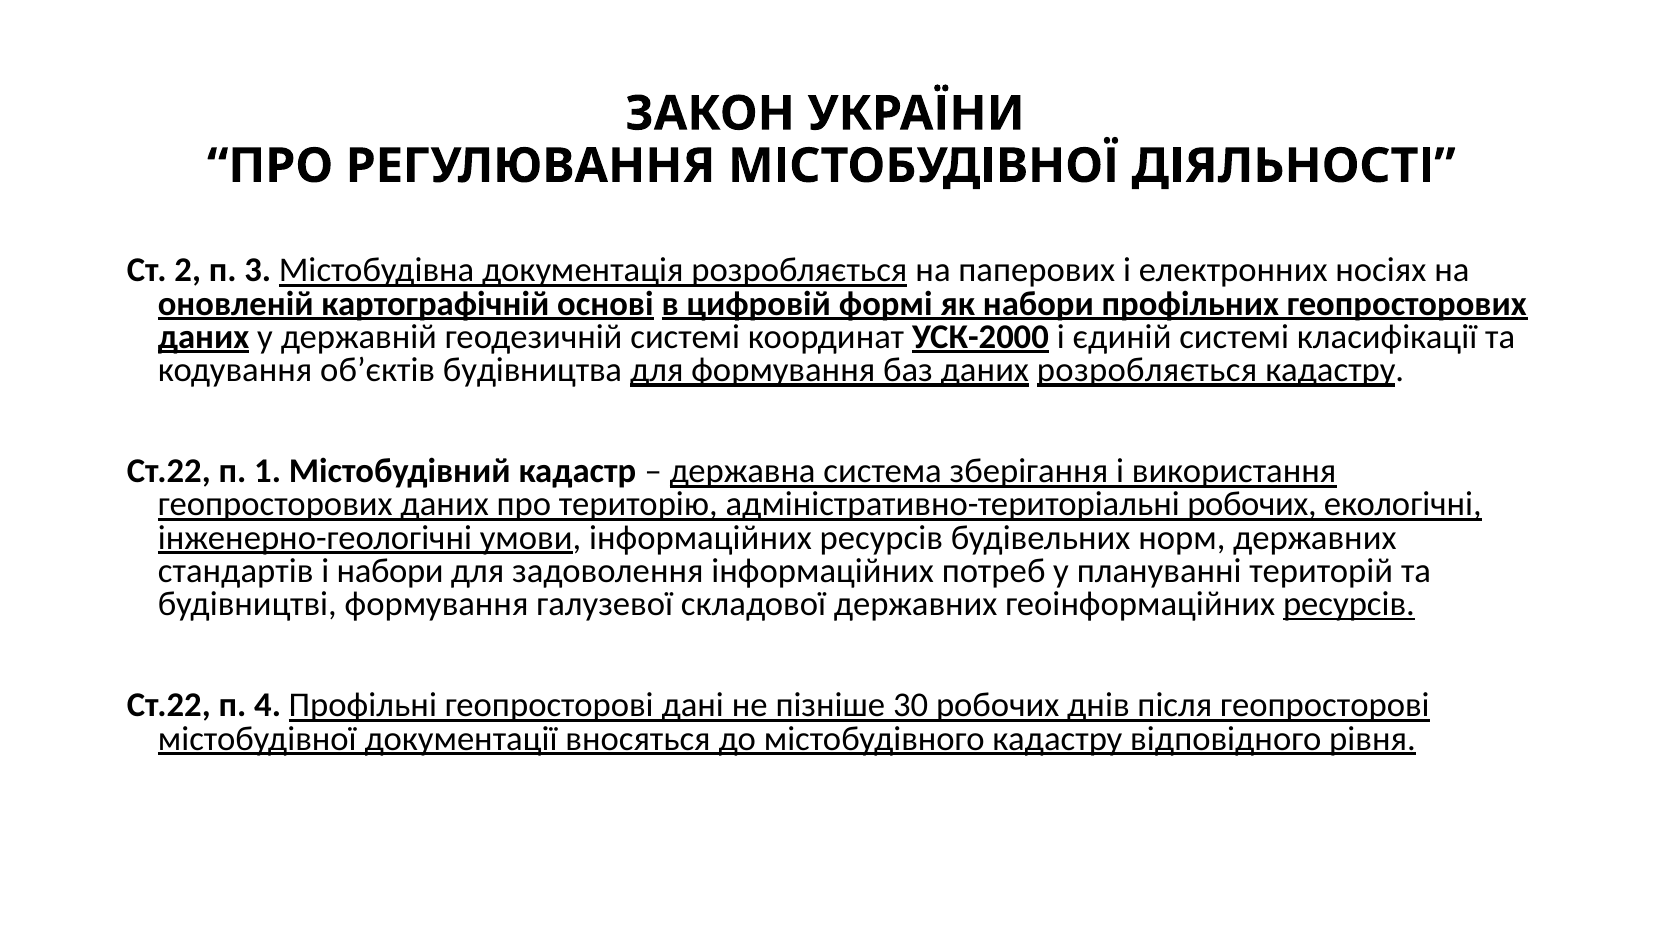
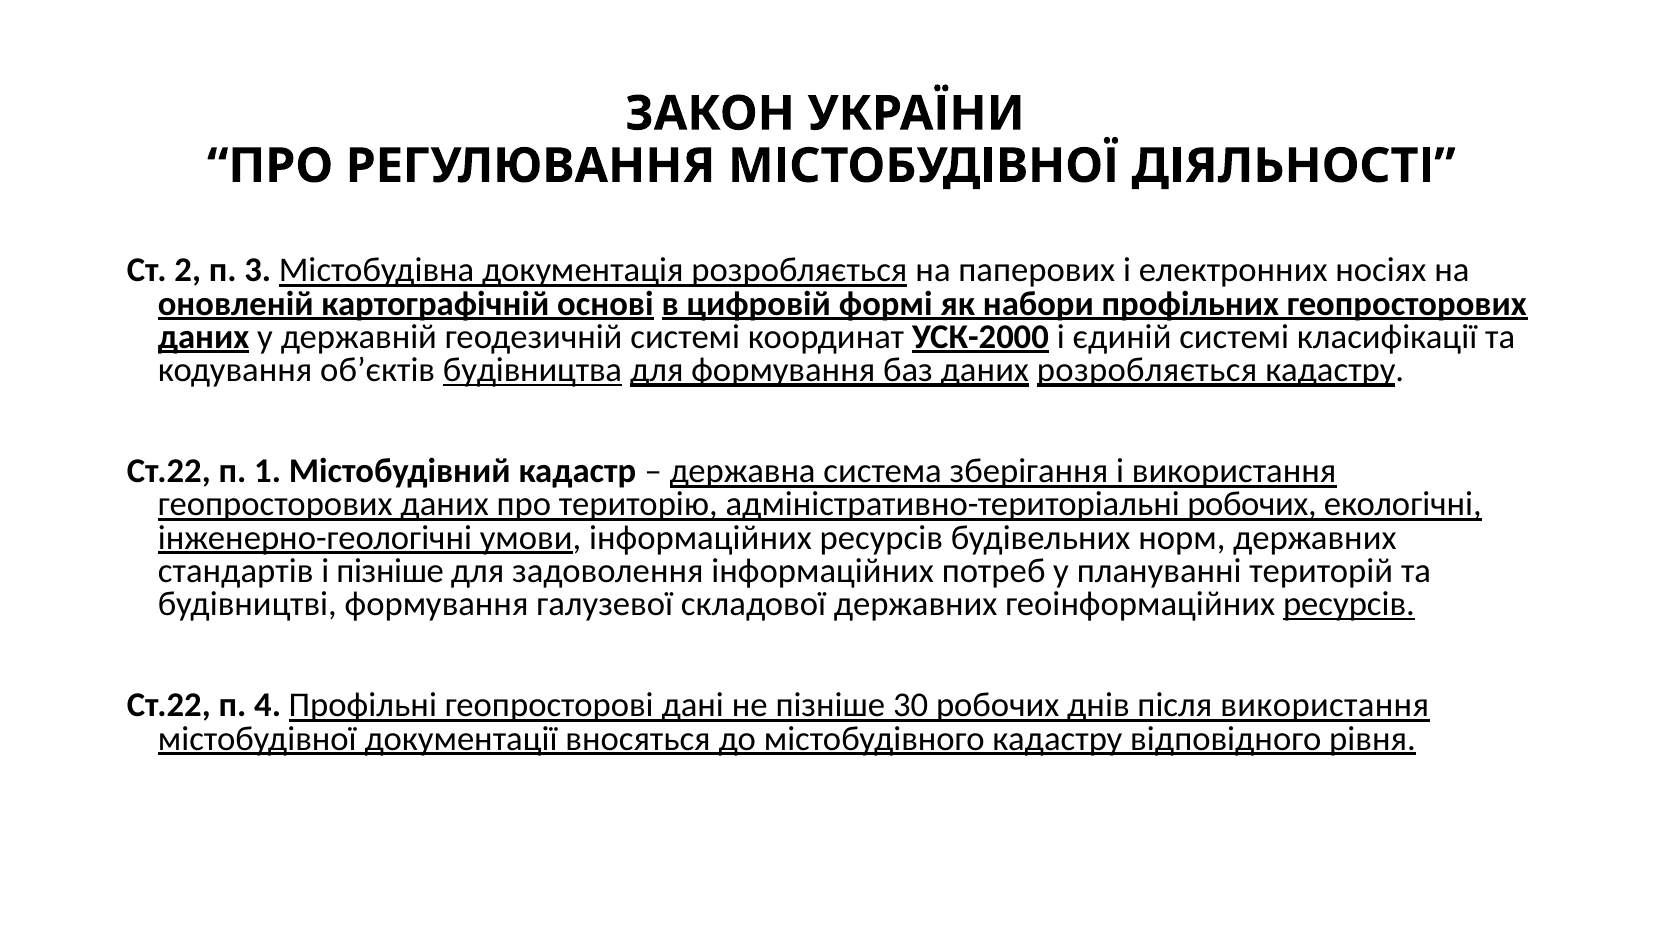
будівництва underline: none -> present
і набори: набори -> пізніше
після геопросторові: геопросторові -> використання
